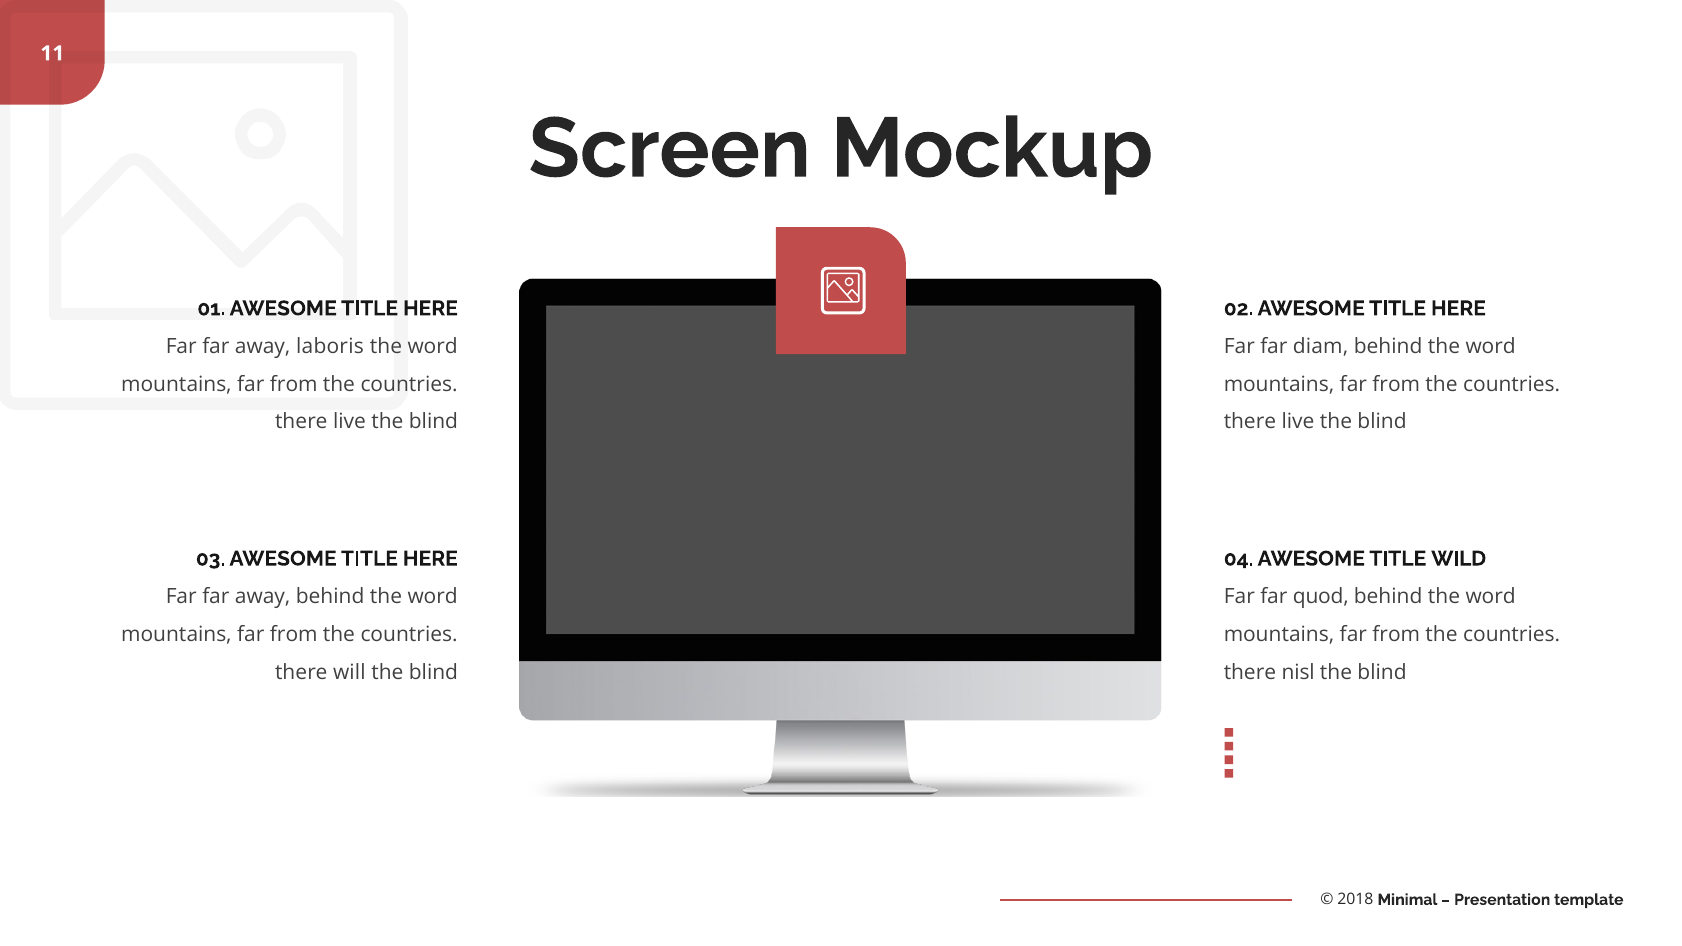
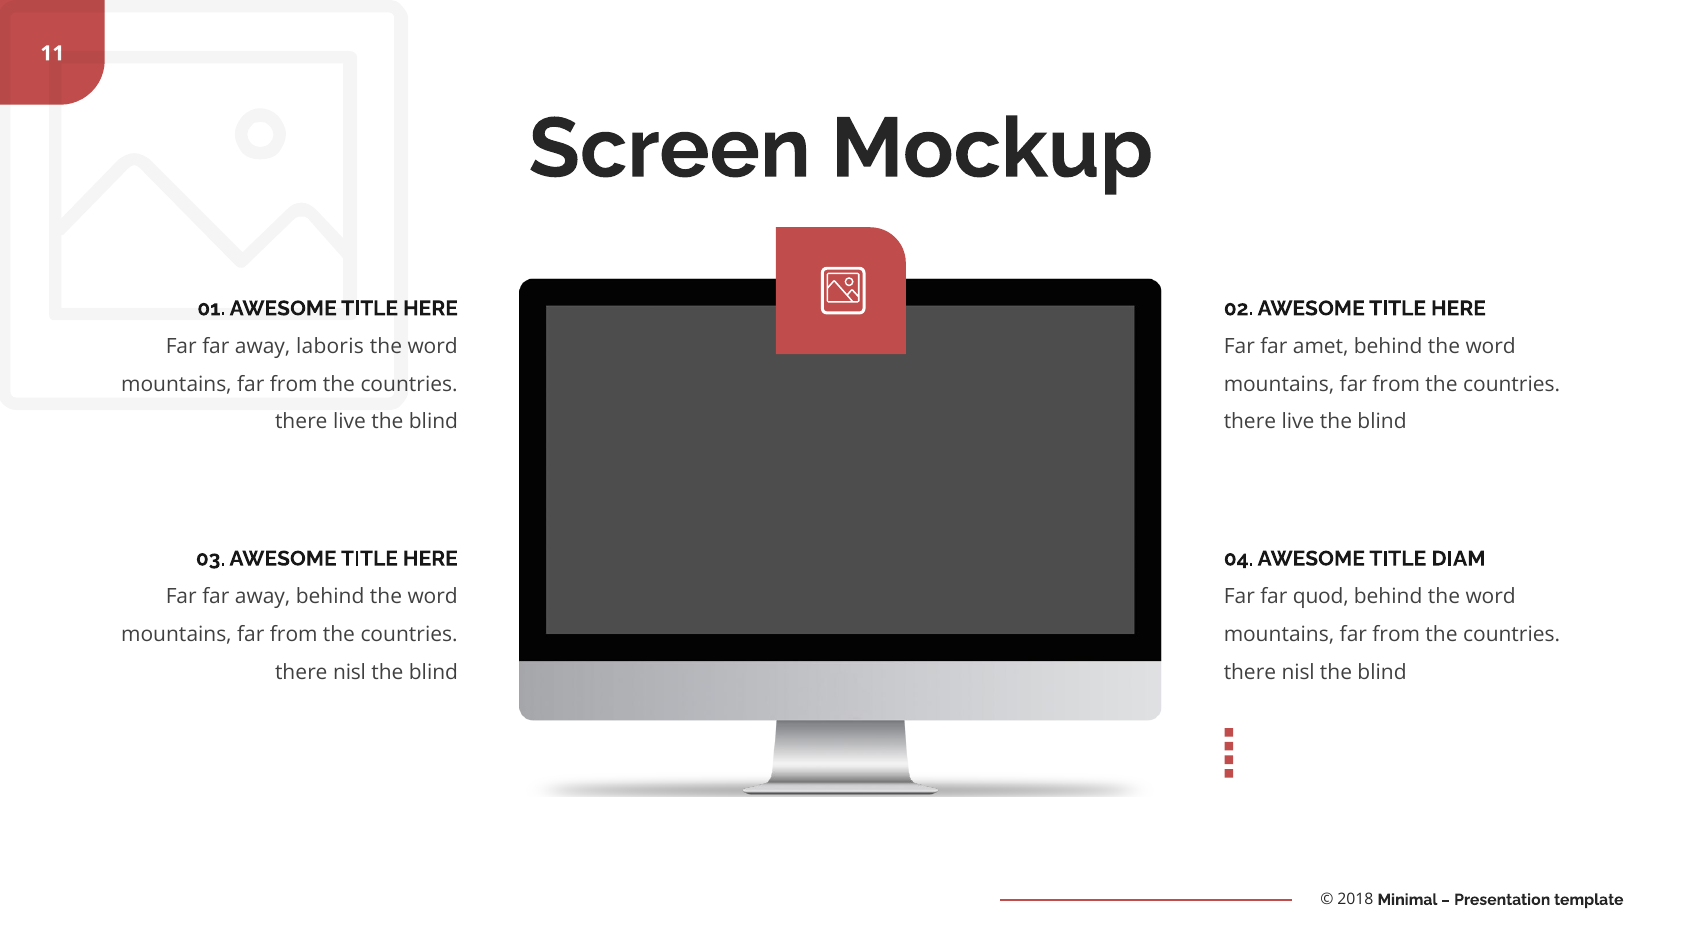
diam: diam -> amet
WILD: WILD -> DIAM
will at (349, 672): will -> nisl
